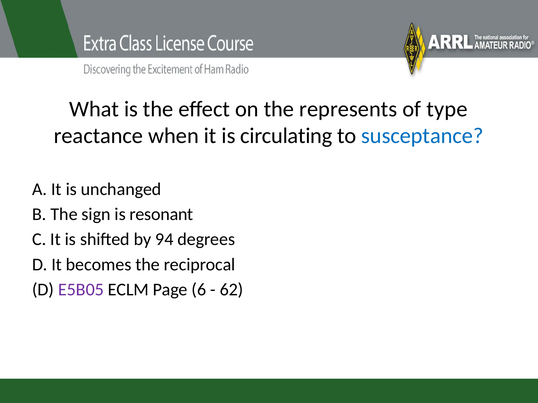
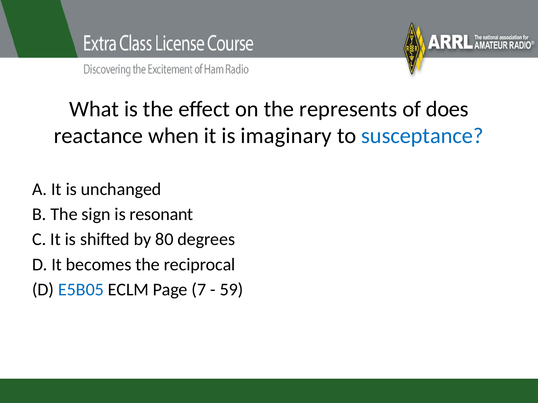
type: type -> does
circulating: circulating -> imaginary
94: 94 -> 80
E5B05 colour: purple -> blue
6: 6 -> 7
62: 62 -> 59
